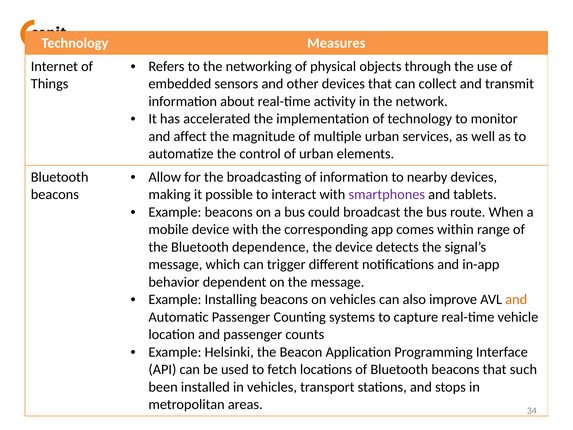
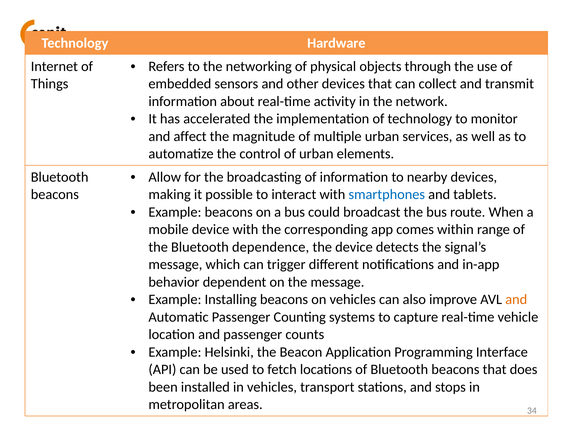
Measures: Measures -> Hardware
smartphones colour: purple -> blue
such: such -> does
